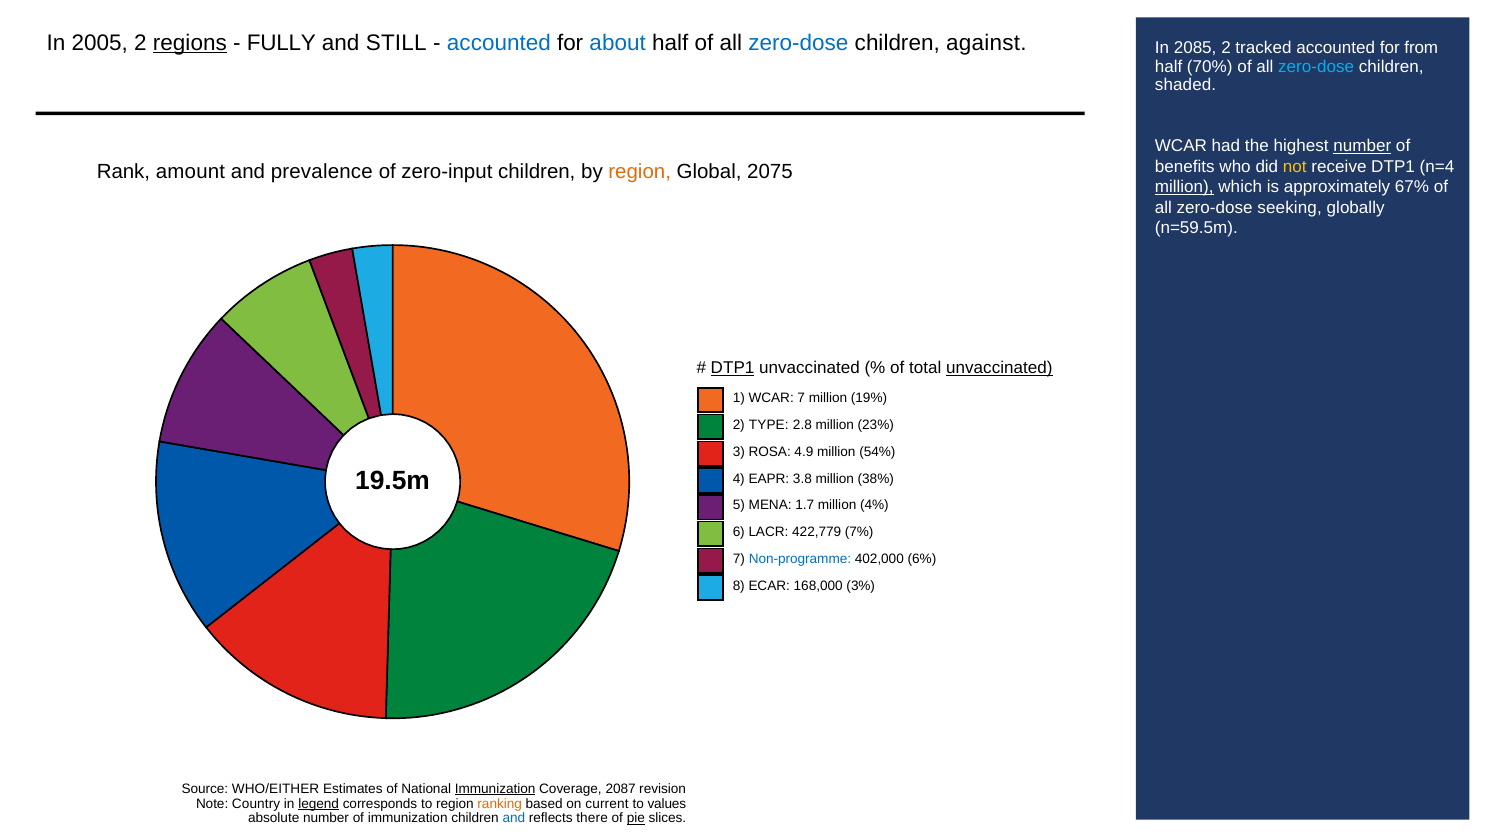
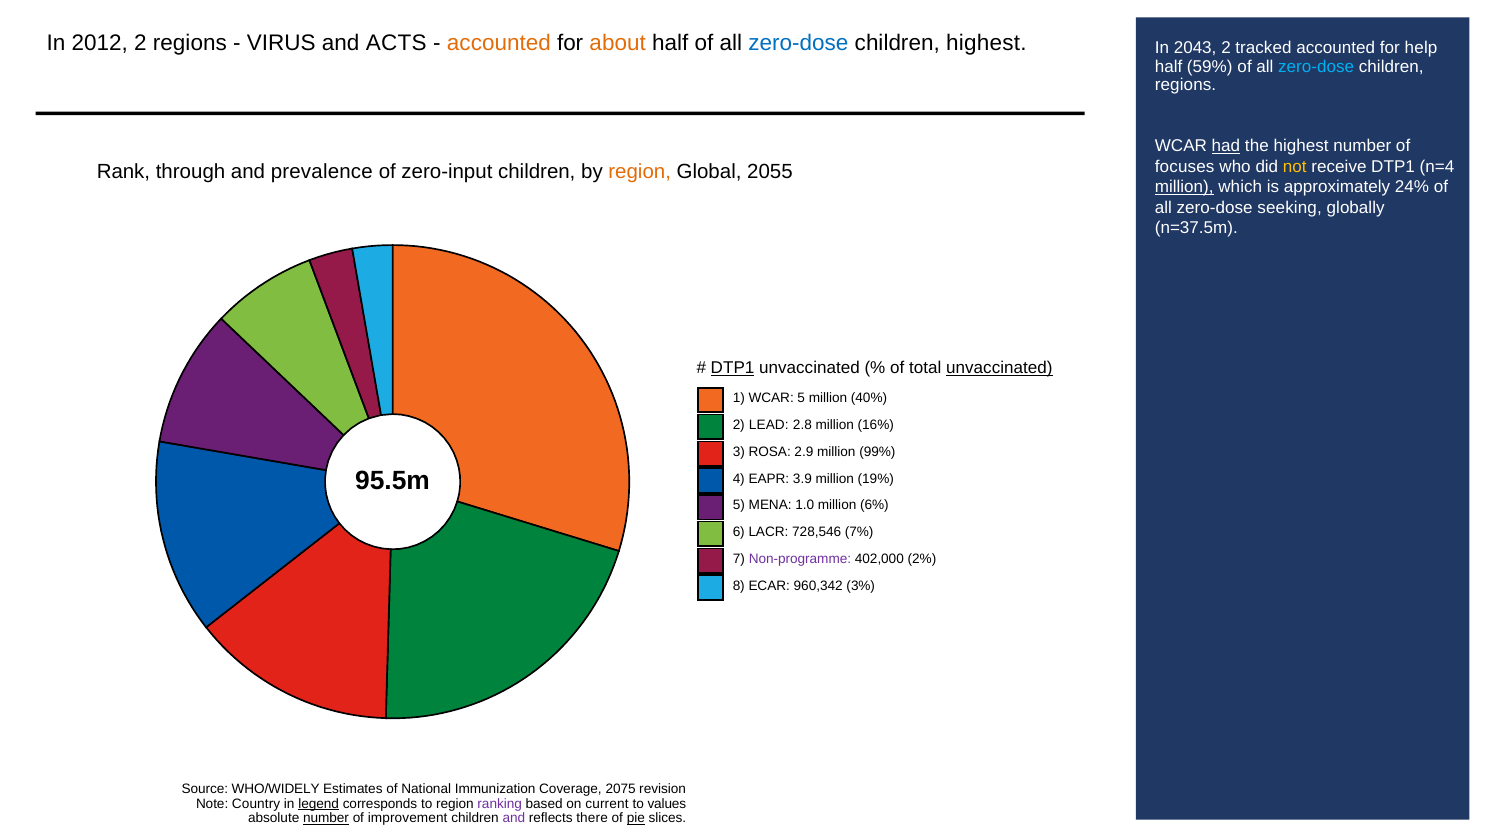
2005: 2005 -> 2012
regions at (190, 43) underline: present -> none
FULLY: FULLY -> VIRUS
STILL: STILL -> ACTS
accounted at (499, 43) colour: blue -> orange
about colour: blue -> orange
children against: against -> highest
2085: 2085 -> 2043
from: from -> help
70%: 70% -> 59%
shaded at (1186, 85): shaded -> regions
had underline: none -> present
number at (1362, 146) underline: present -> none
benefits: benefits -> focuses
amount: amount -> through
2075: 2075 -> 2055
67%: 67% -> 24%
n=59.5m: n=59.5m -> n=37.5m
WCAR 7: 7 -> 5
19%: 19% -> 40%
TYPE: TYPE -> LEAD
23%: 23% -> 16%
4.9: 4.9 -> 2.9
54%: 54% -> 99%
19.5m: 19.5m -> 95.5m
3.8: 3.8 -> 3.9
38%: 38% -> 19%
1.7: 1.7 -> 1.0
4%: 4% -> 6%
422,779: 422,779 -> 728,546
Non-programme colour: blue -> purple
6%: 6% -> 2%
168,000: 168,000 -> 960,342
WHO/EITHER: WHO/EITHER -> WHO/WIDELY
Immunization at (495, 789) underline: present -> none
2087: 2087 -> 2075
ranking colour: orange -> purple
number at (326, 818) underline: none -> present
of immunization: immunization -> improvement
and at (514, 818) colour: blue -> purple
